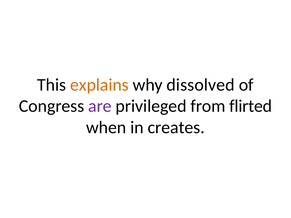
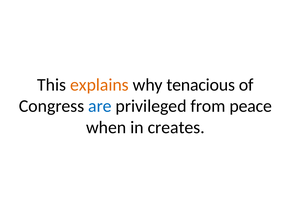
dissolved: dissolved -> tenacious
are colour: purple -> blue
flirted: flirted -> peace
